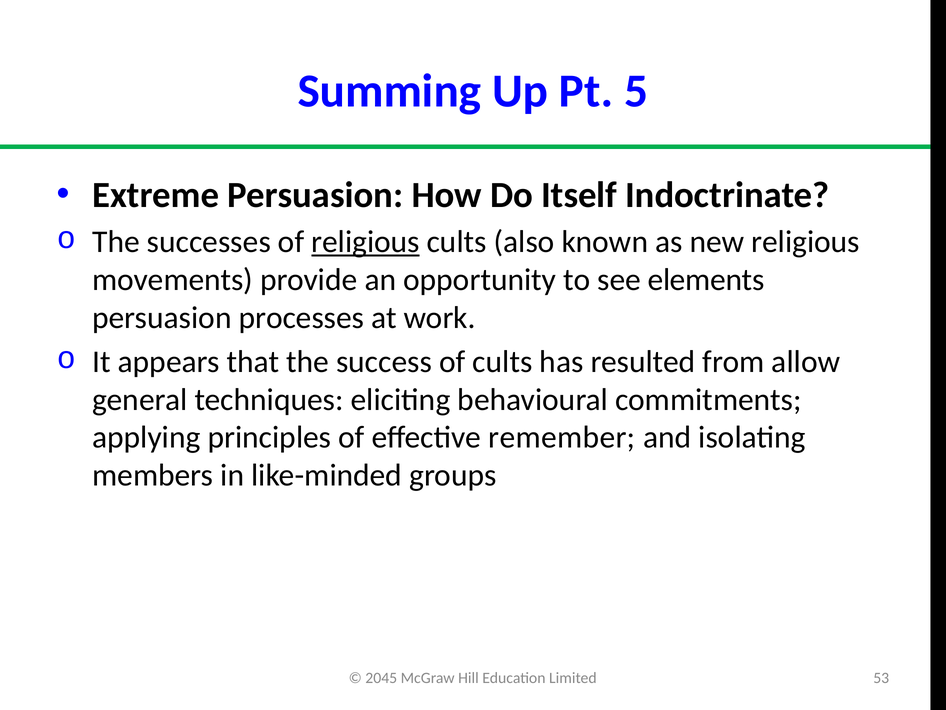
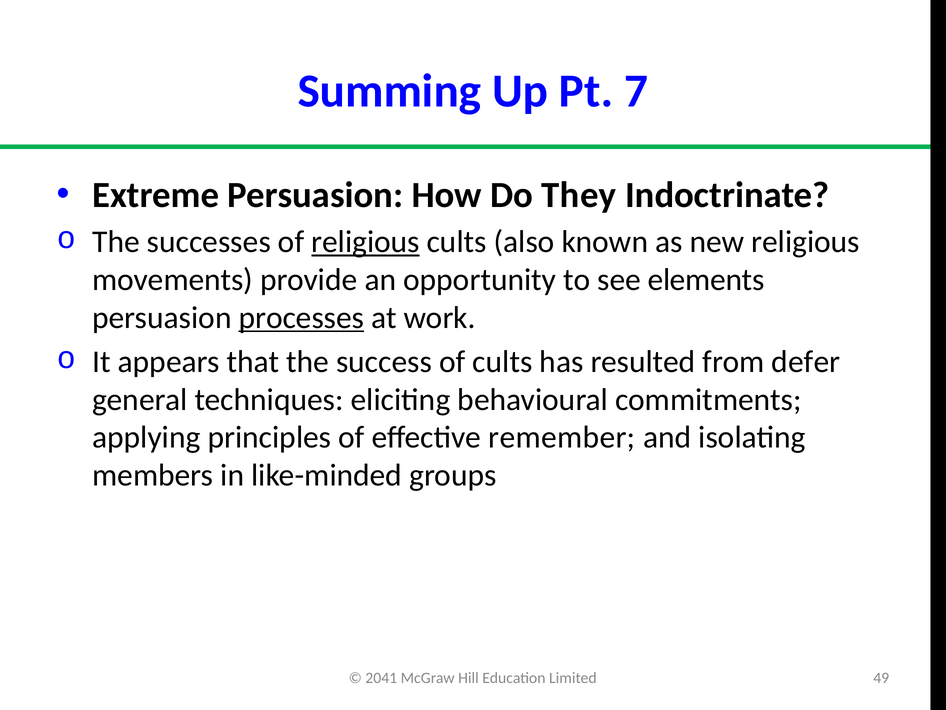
5: 5 -> 7
Itself: Itself -> They
processes underline: none -> present
allow: allow -> defer
2045: 2045 -> 2041
53: 53 -> 49
